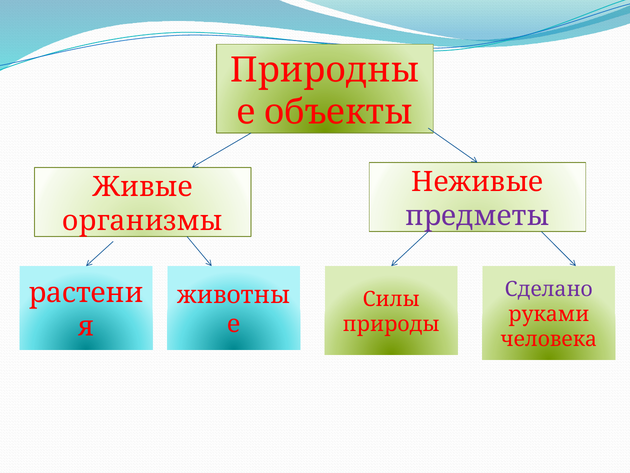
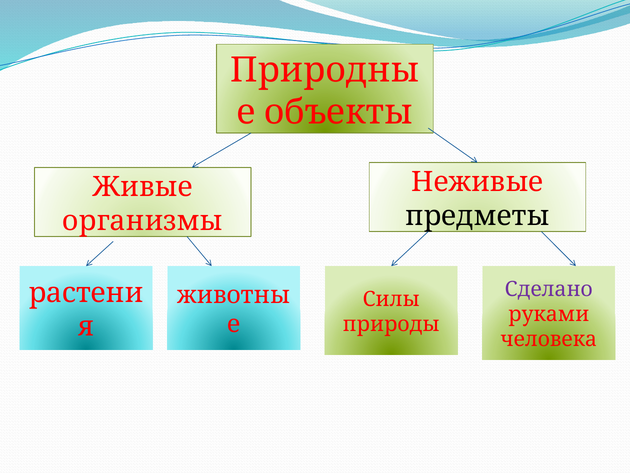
предметы colour: purple -> black
